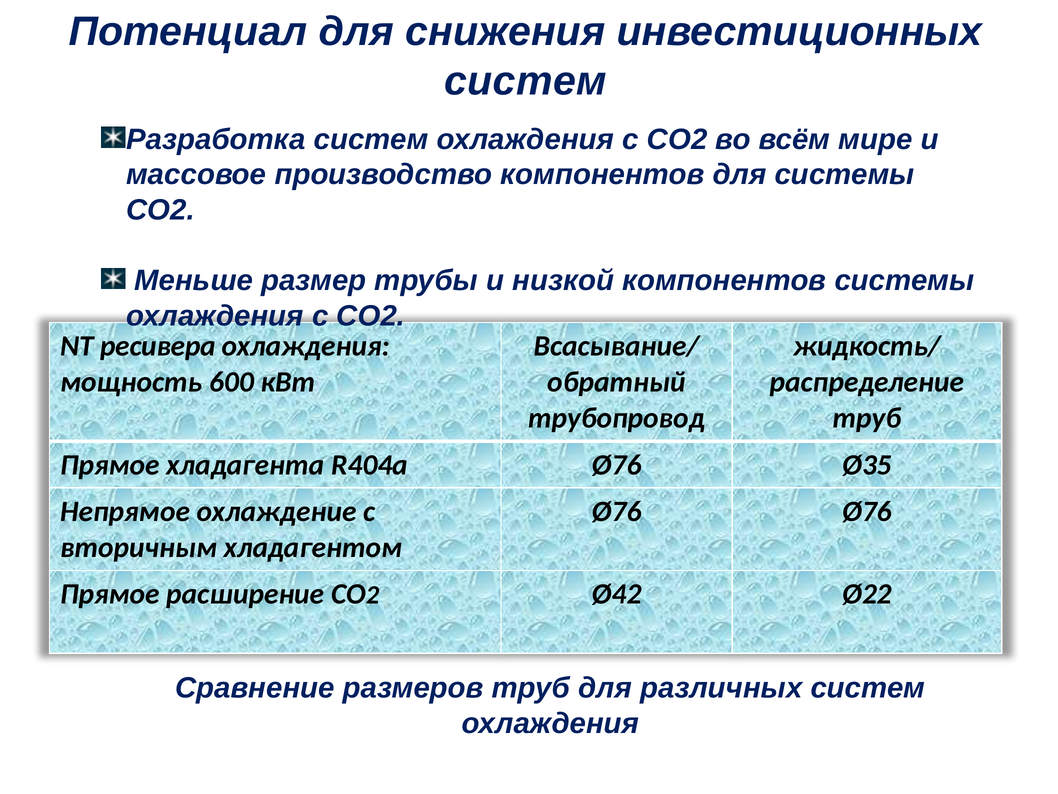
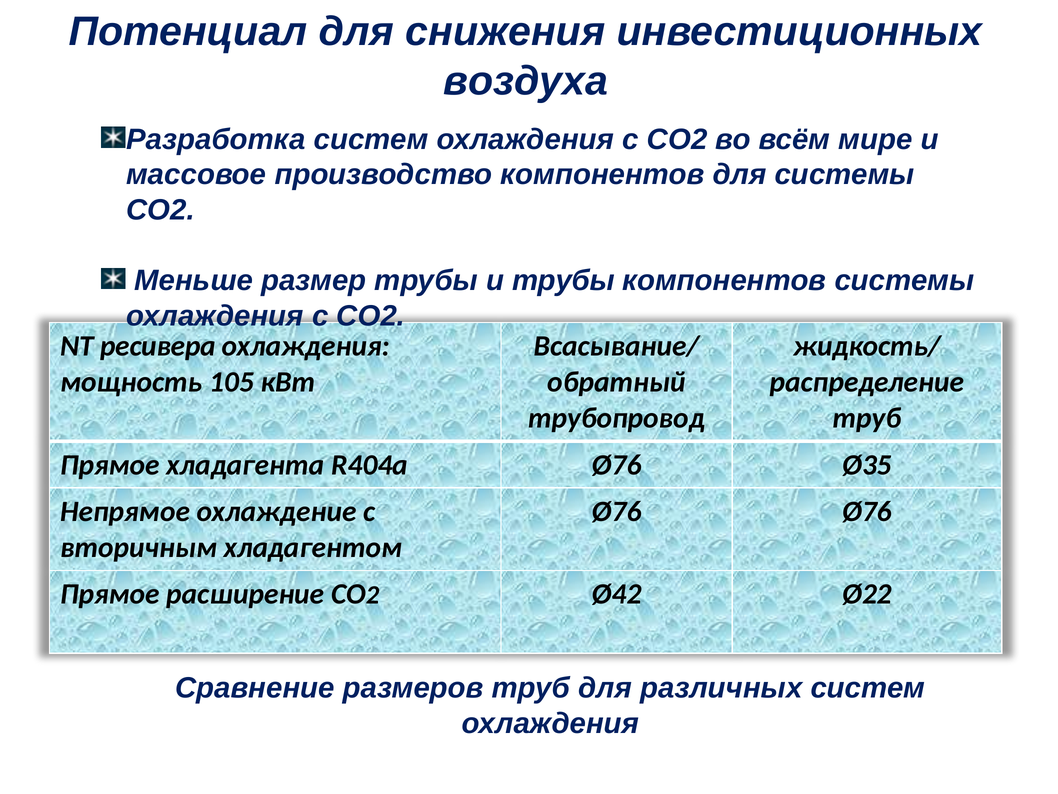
систем at (525, 81): систем -> воздуха
и низкой: низкой -> трубы
600: 600 -> 105
